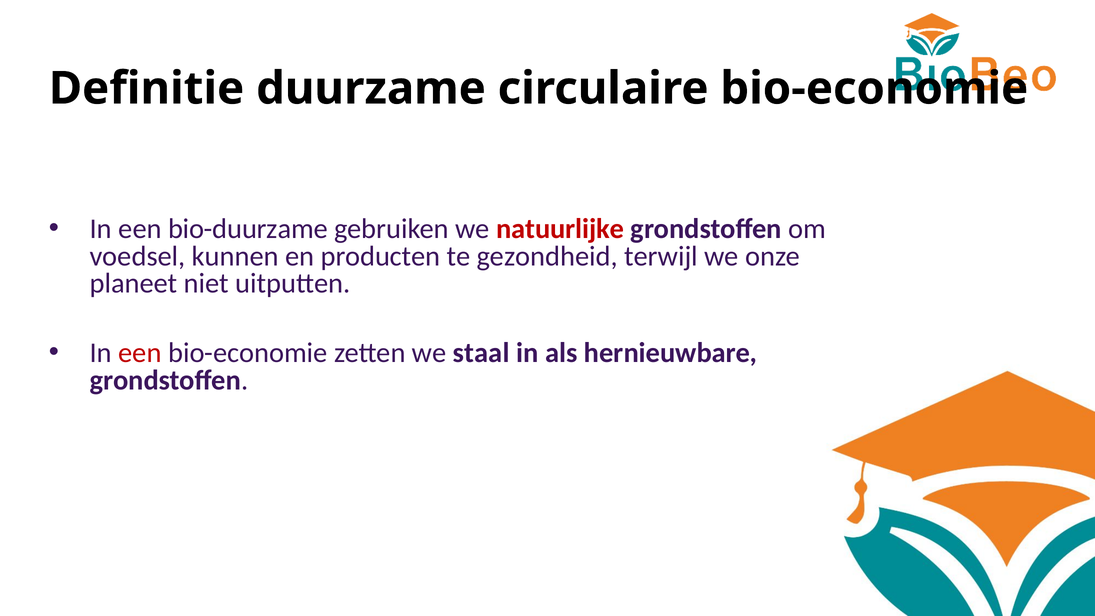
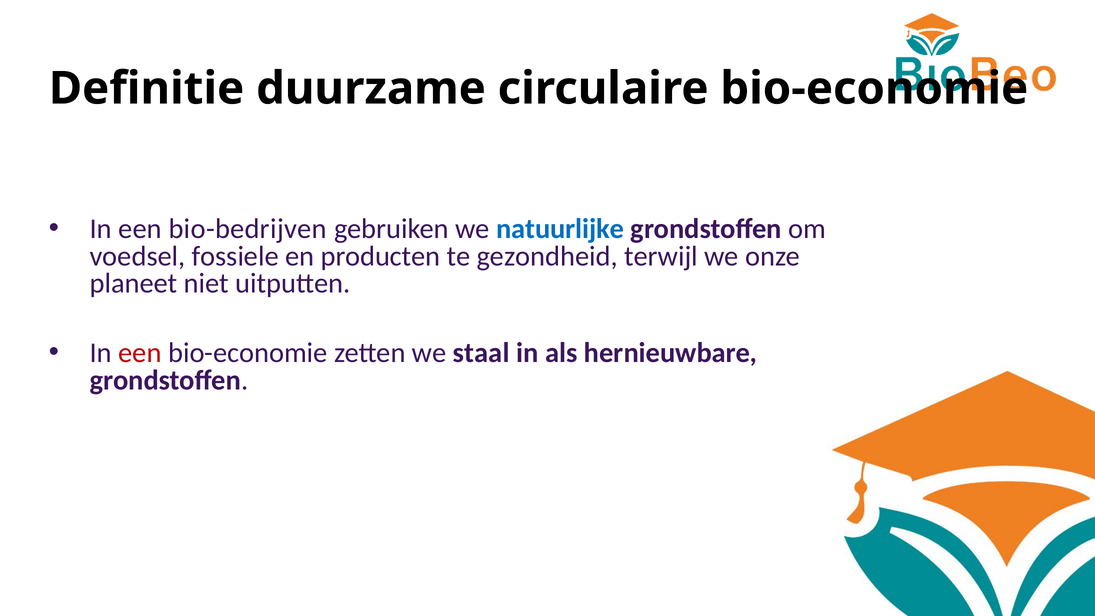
bio-duurzame: bio-duurzame -> bio-bedrijven
natuurlijke colour: red -> blue
kunnen: kunnen -> fossiele
